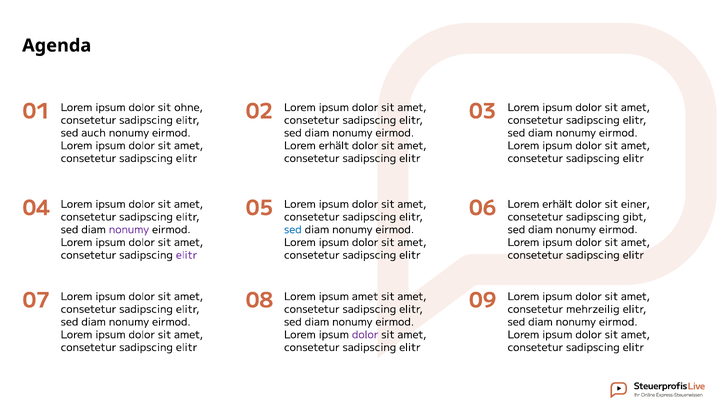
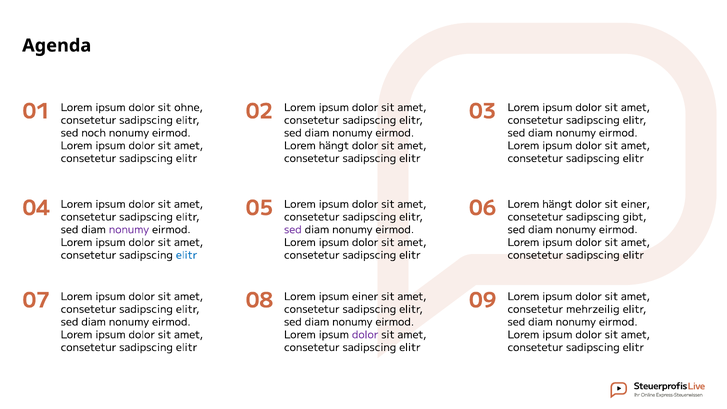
auch: auch -> noch
erhält at (334, 146): erhält -> hängt
06 Lorem erhält: erhält -> hängt
sed at (293, 230) colour: blue -> purple
elitr at (186, 255) colour: purple -> blue
ipsum amet: amet -> einer
